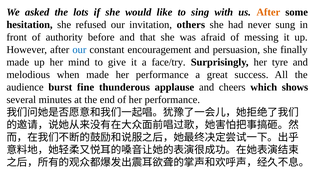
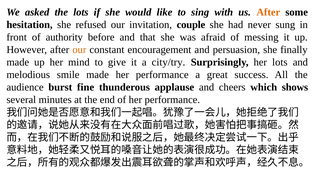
others: others -> couple
our at (79, 50) colour: blue -> orange
face/try: face/try -> city/try
her tyre: tyre -> lots
when: when -> smile
